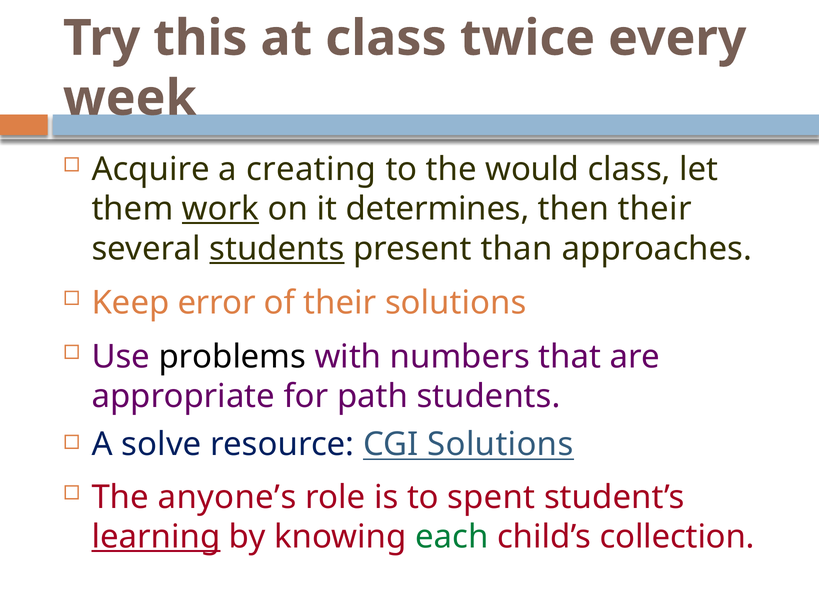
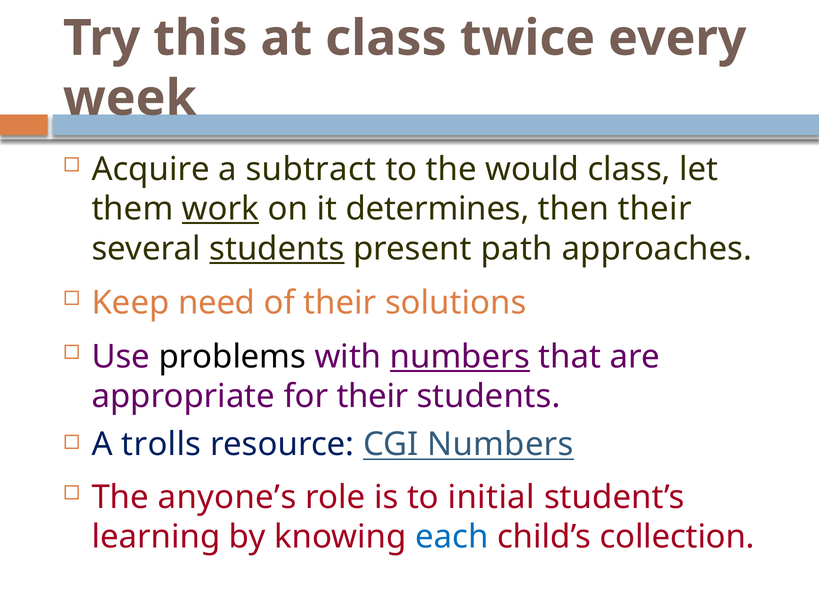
creating: creating -> subtract
than: than -> path
error: error -> need
numbers at (460, 357) underline: none -> present
for path: path -> their
solve: solve -> trolls
CGI Solutions: Solutions -> Numbers
spent: spent -> initial
learning underline: present -> none
each colour: green -> blue
